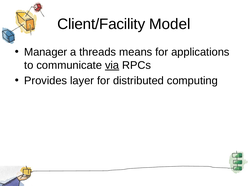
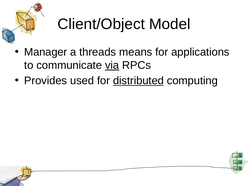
Client/Facility: Client/Facility -> Client/Object
layer: layer -> used
distributed underline: none -> present
